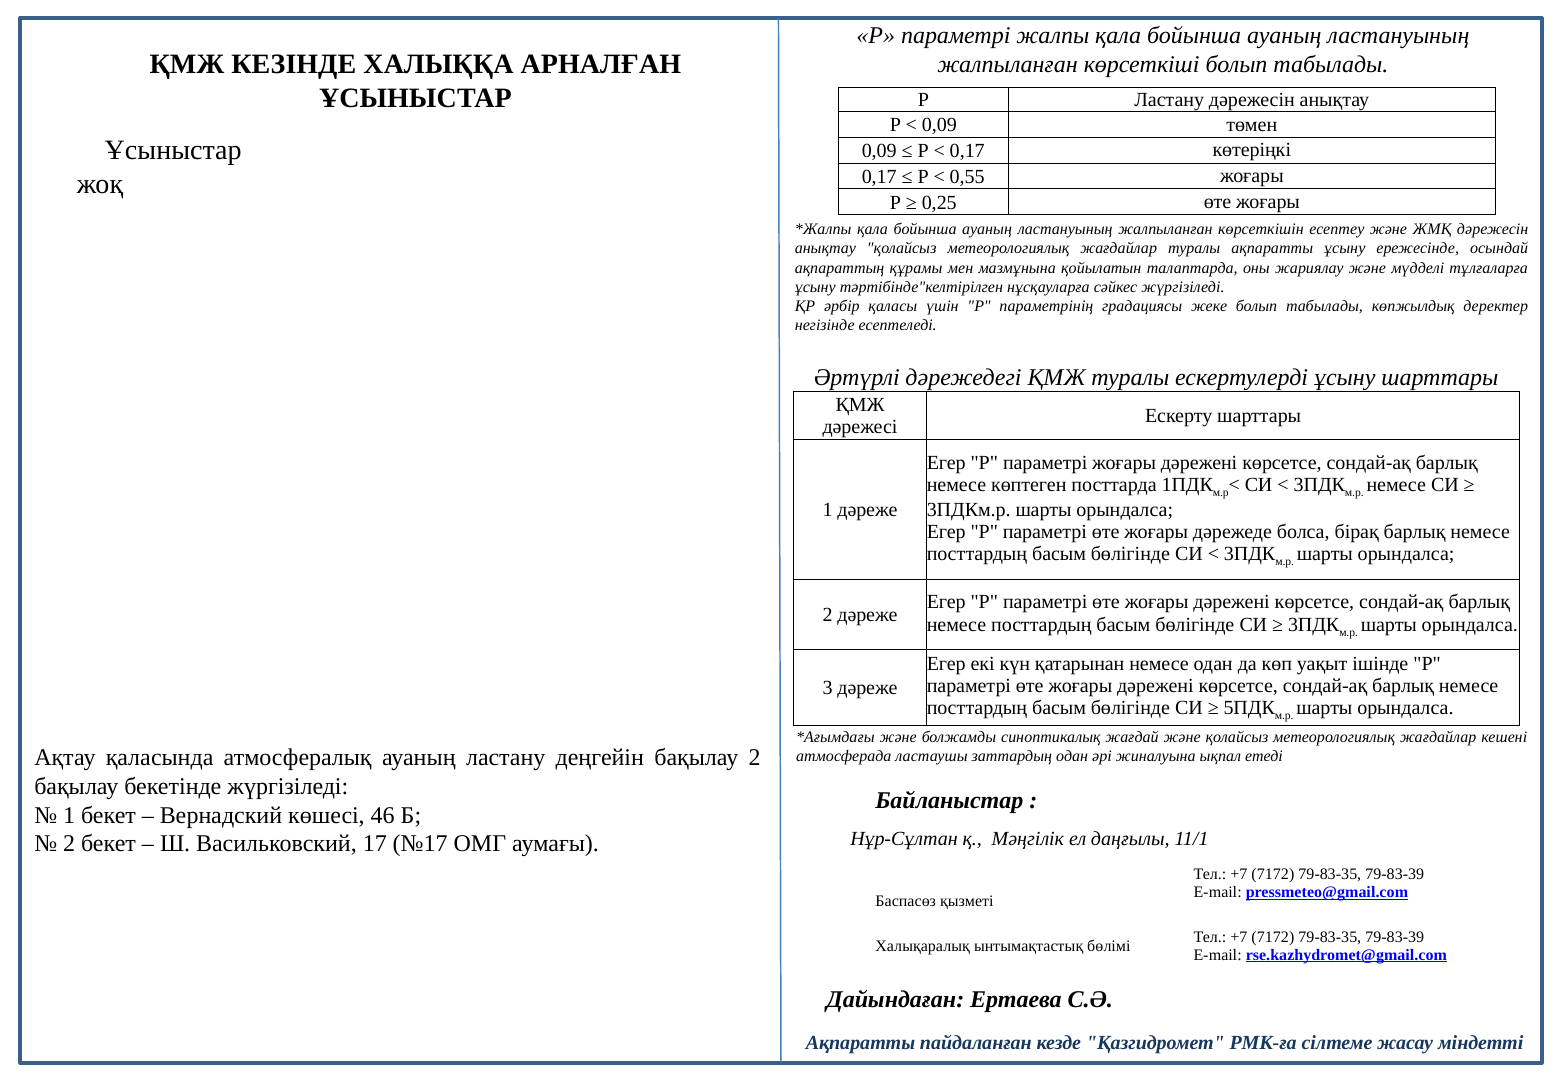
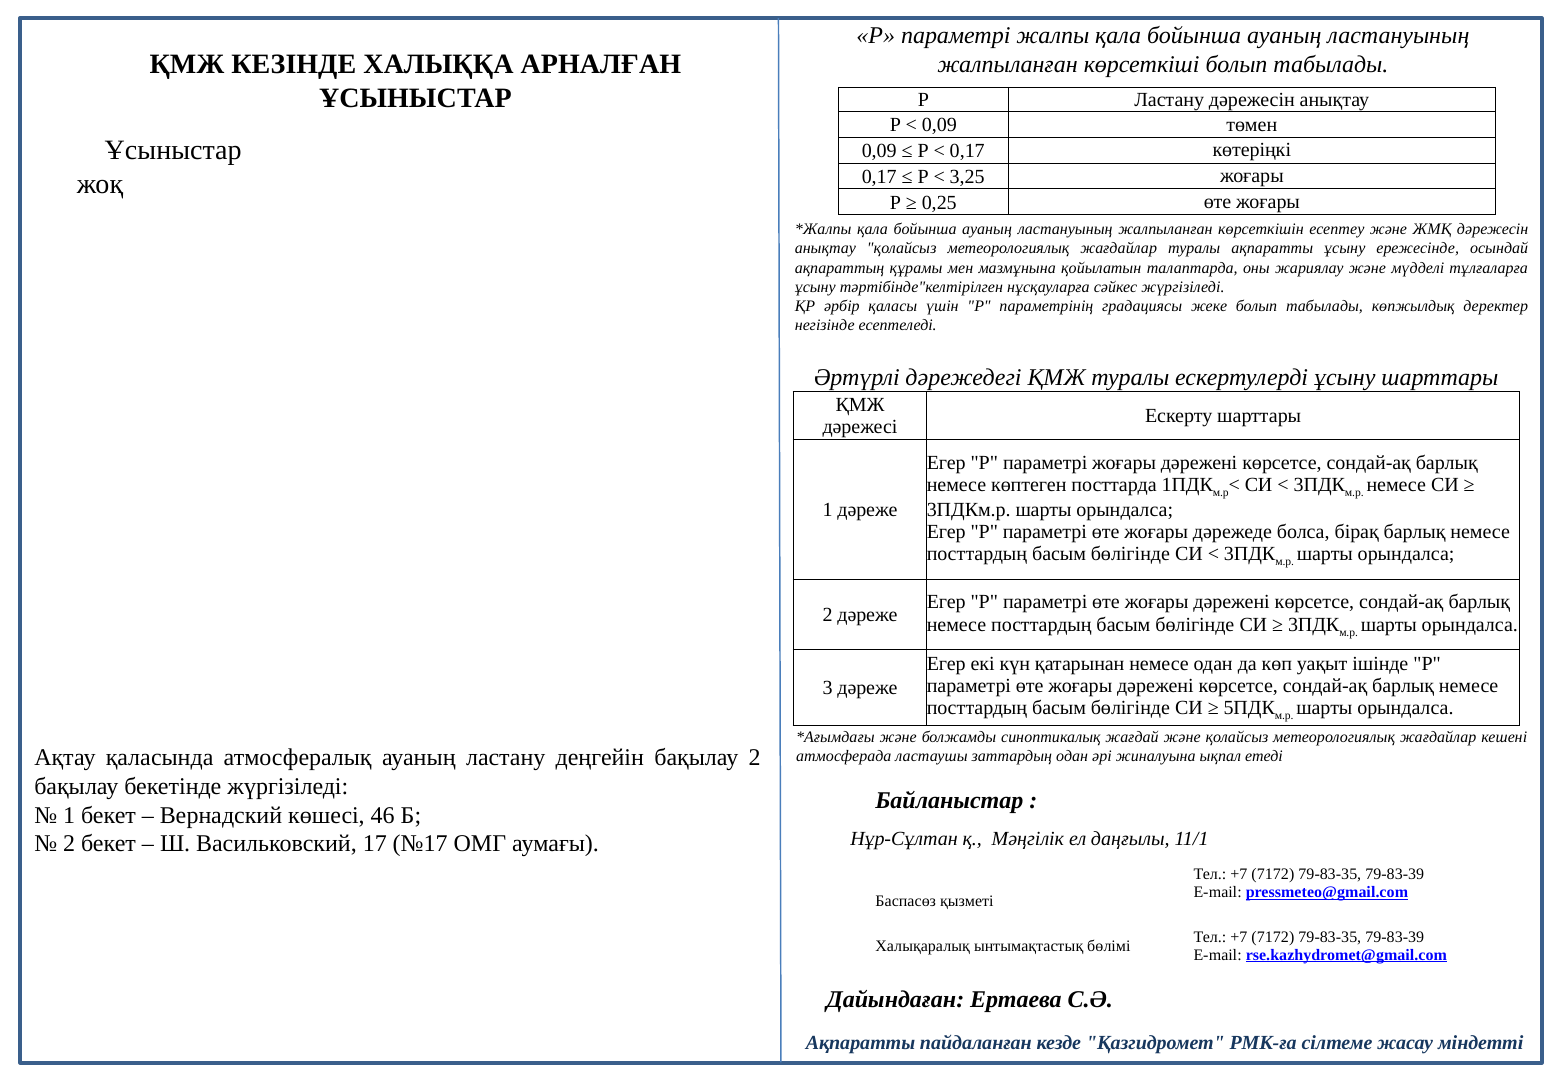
0,55: 0,55 -> 3,25
